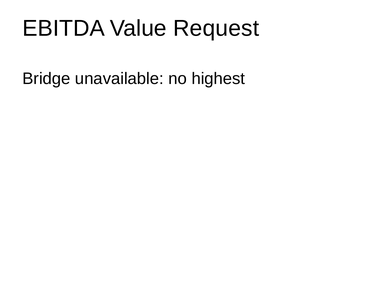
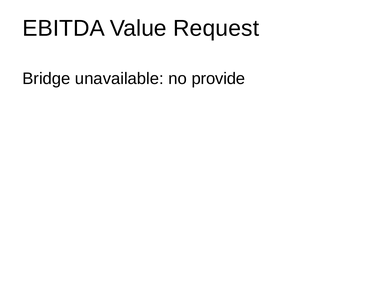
highest: highest -> provide
